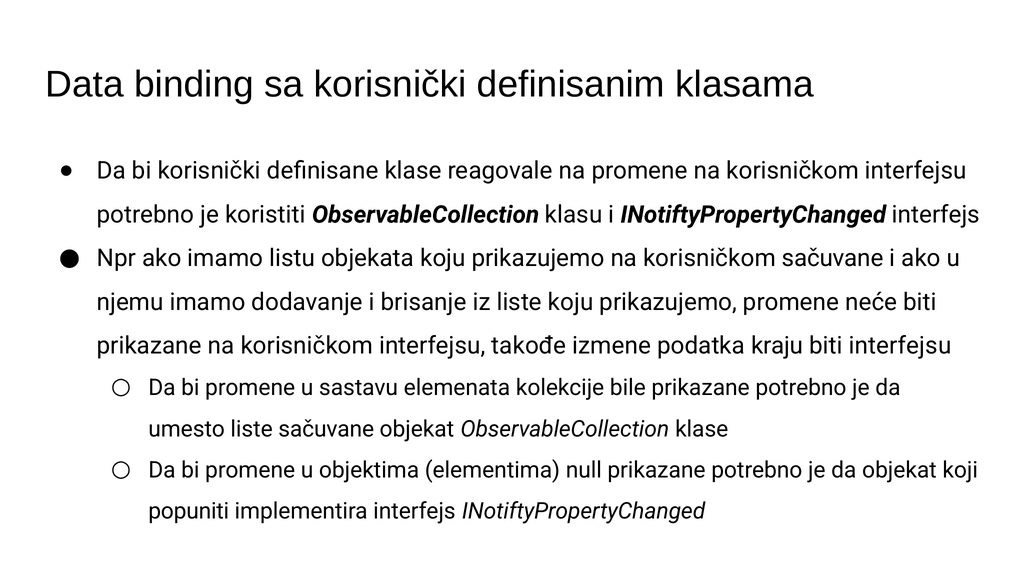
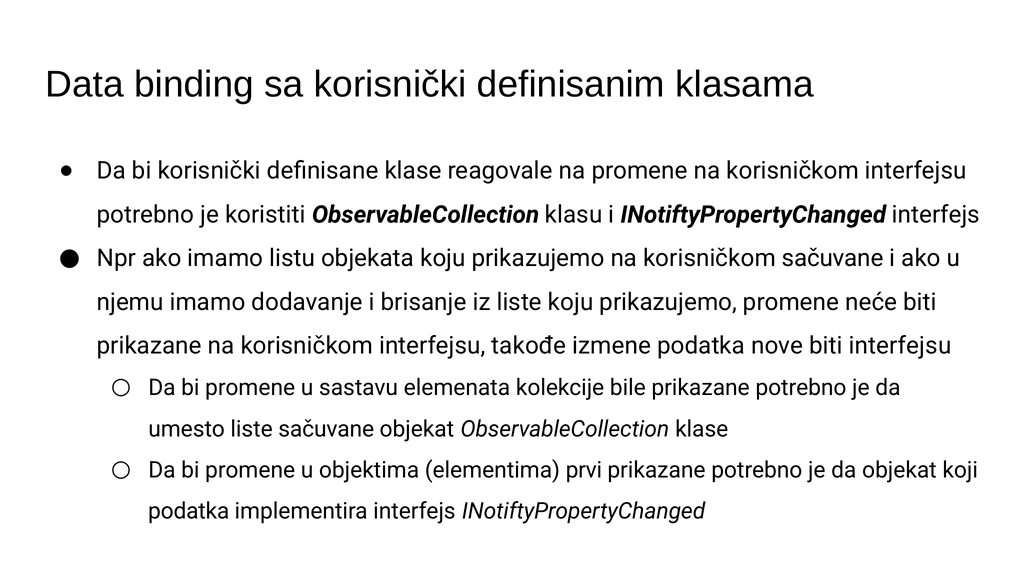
kraju: kraju -> nove
null: null -> prvi
popuniti at (189, 511): popuniti -> podatka
